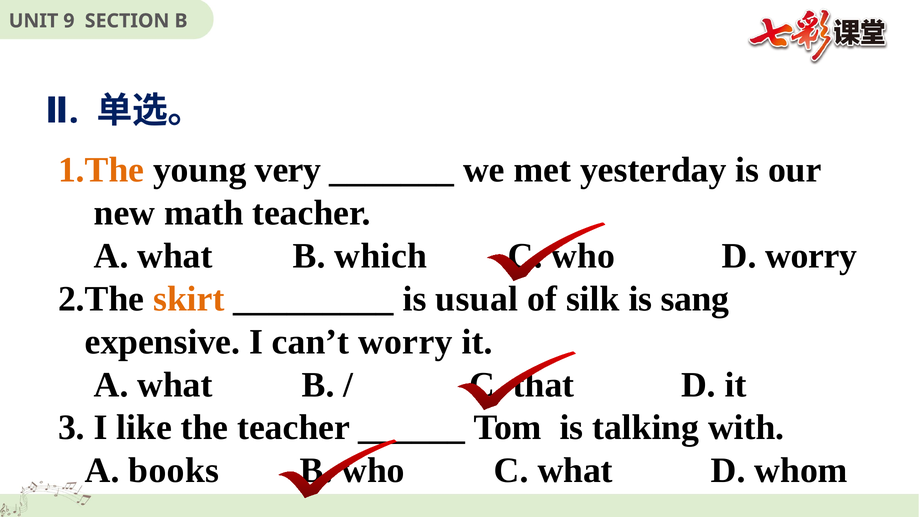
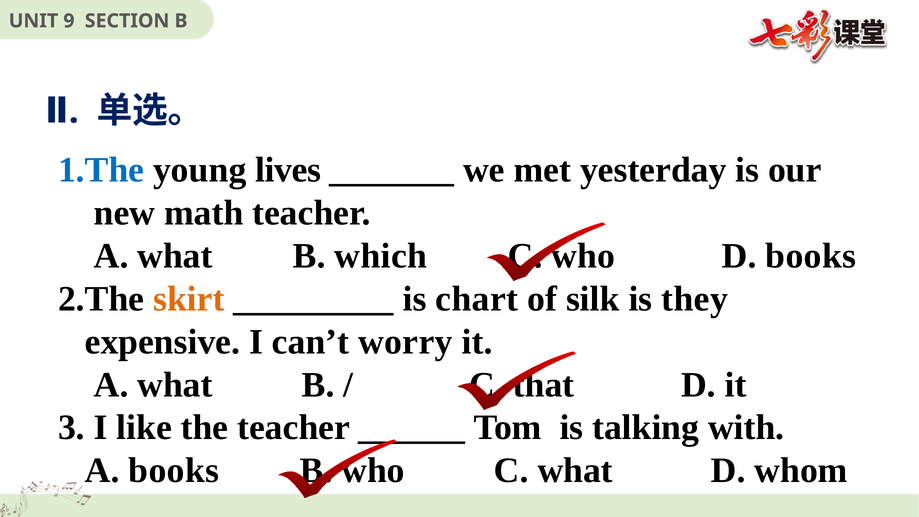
1.The colour: orange -> blue
very: very -> lives
D worry: worry -> books
usual: usual -> chart
sang: sang -> they
